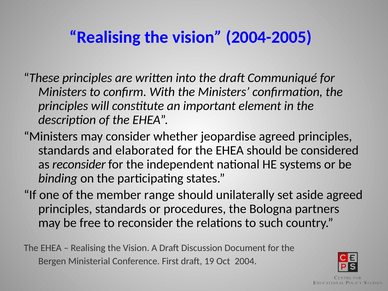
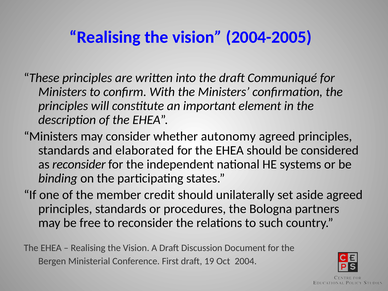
jeopardise: jeopardise -> autonomy
range: range -> credit
